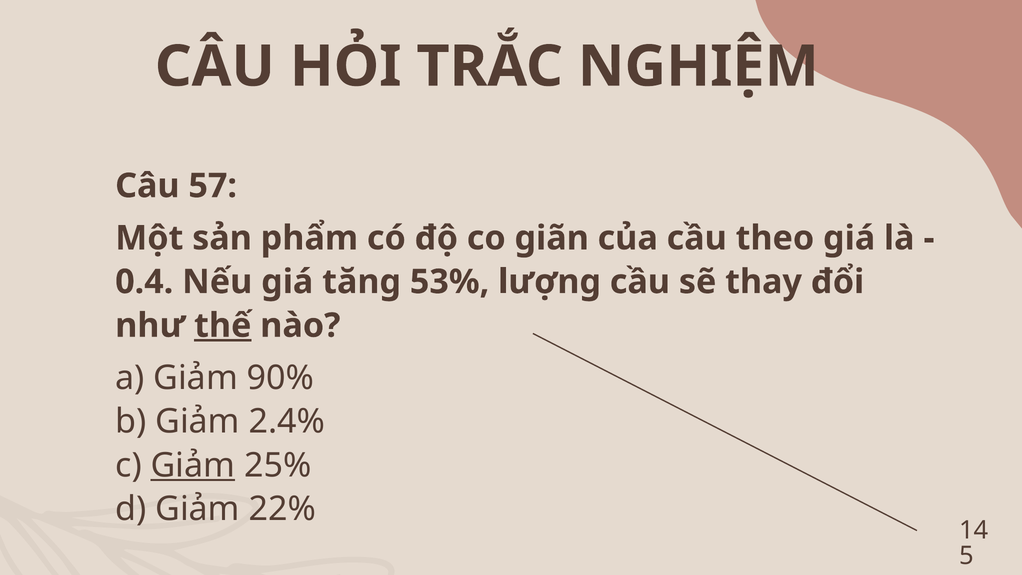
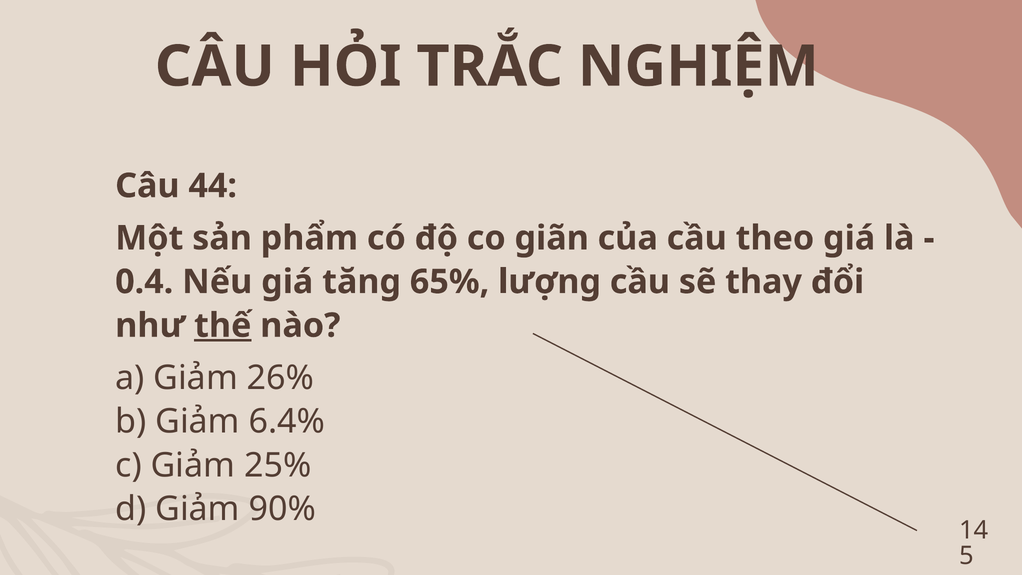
57: 57 -> 44
53%: 53% -> 65%
90%: 90% -> 26%
2.4%: 2.4% -> 6.4%
Giảm at (193, 465) underline: present -> none
22%: 22% -> 90%
